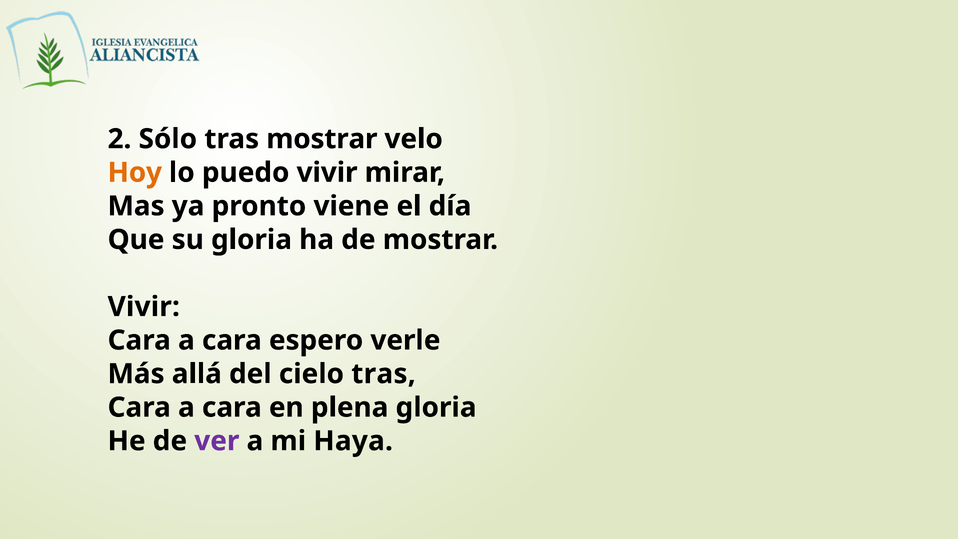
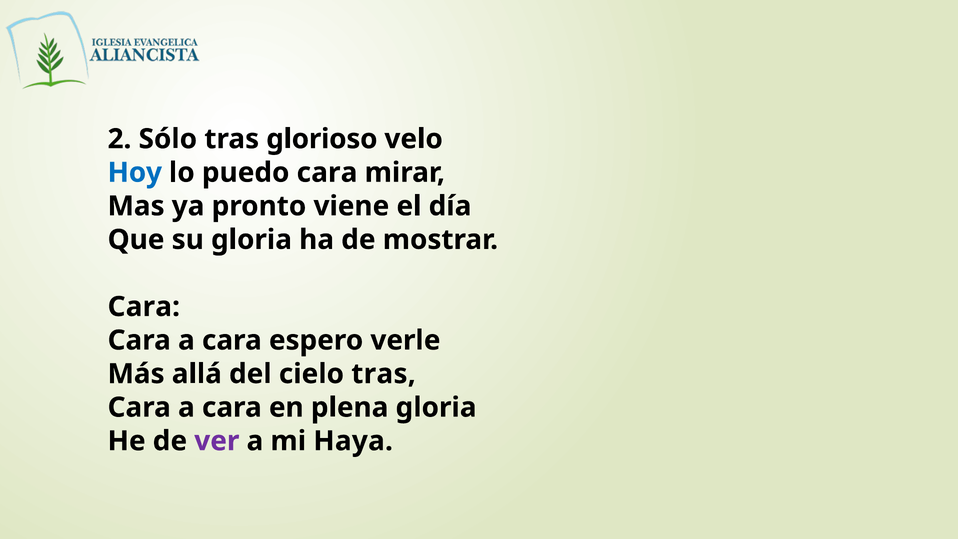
tras mostrar: mostrar -> glorioso
Hoy colour: orange -> blue
puedo vivir: vivir -> cara
Vivir at (144, 307): Vivir -> Cara
